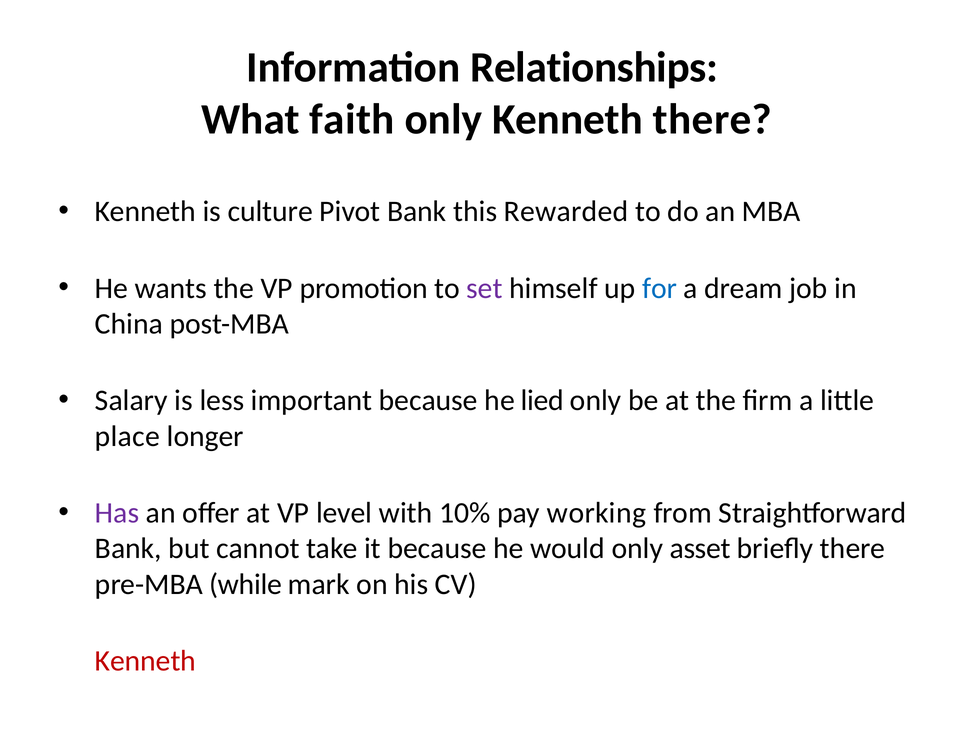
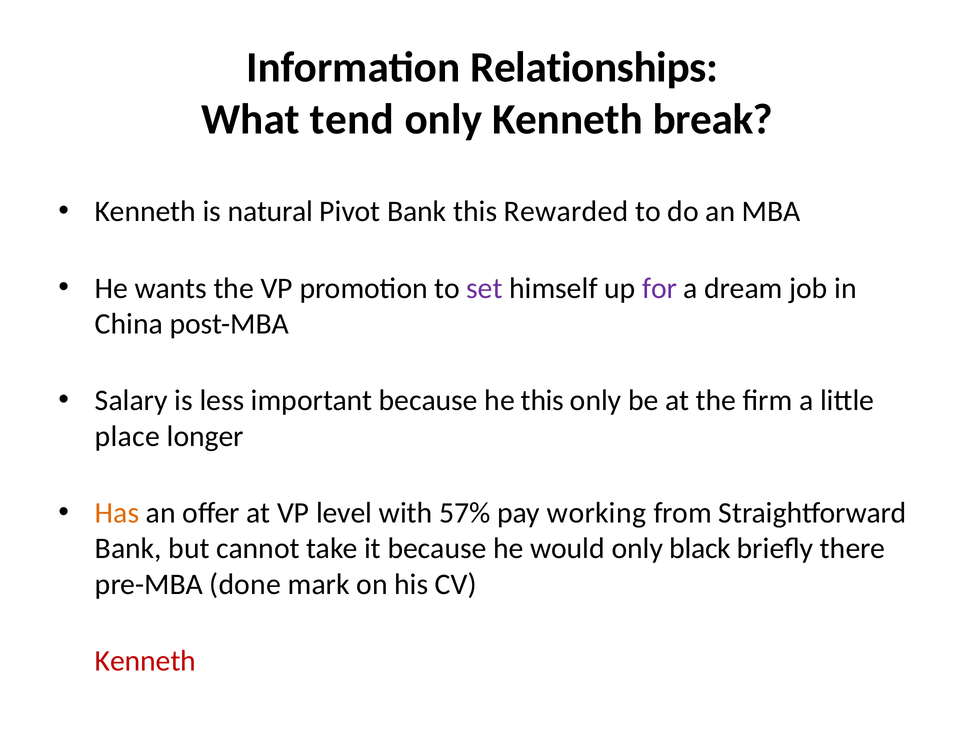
faith: faith -> tend
Kenneth there: there -> break
culture: culture -> natural
for colour: blue -> purple
he lied: lied -> this
Has colour: purple -> orange
10%: 10% -> 57%
asset: asset -> black
while: while -> done
